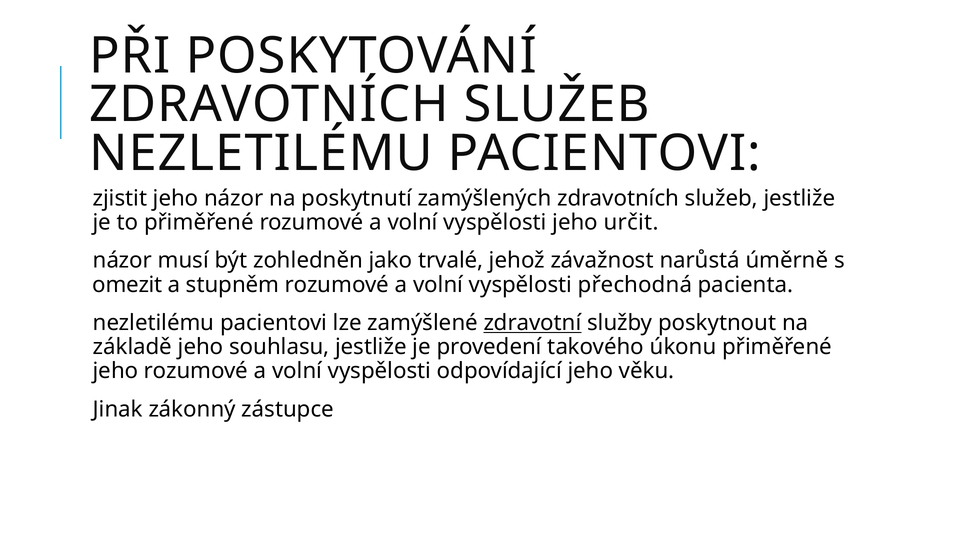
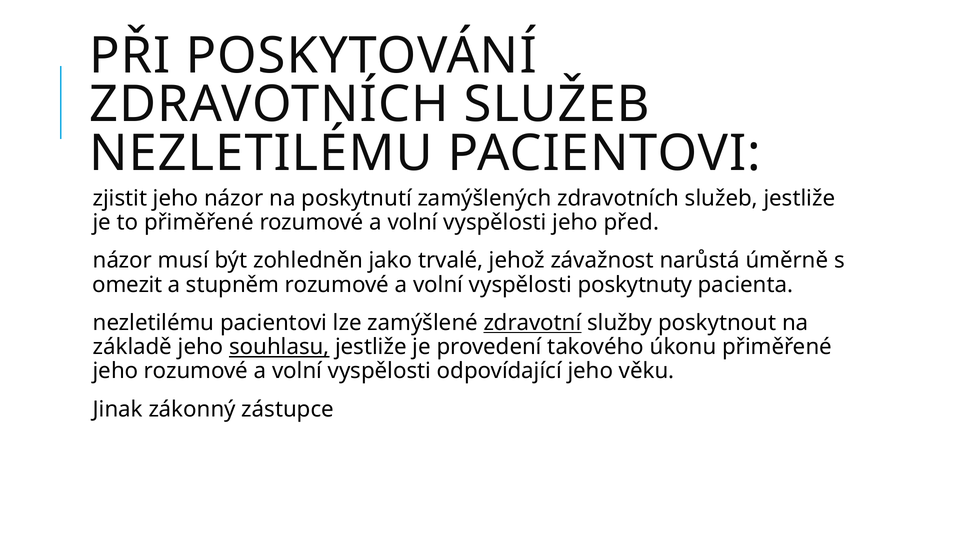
určit: určit -> před
přechodná: přechodná -> poskytnuty
souhlasu underline: none -> present
